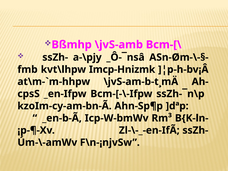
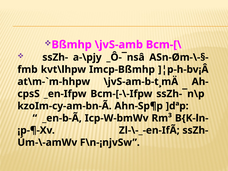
Imcp-Hnizmk: Imcp-Hnizmk -> Imcp-Bßmhp
